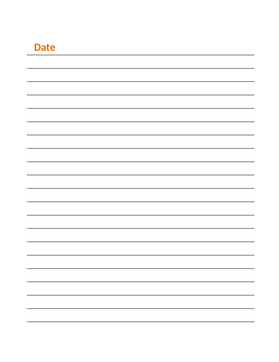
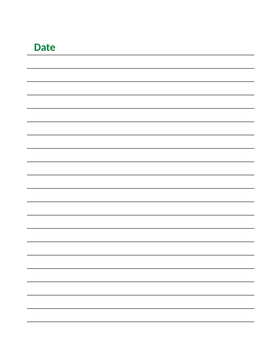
Date colour: orange -> green
